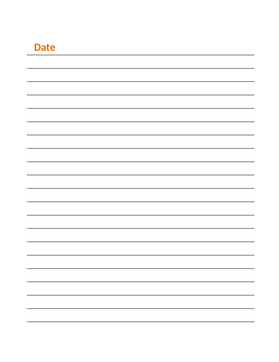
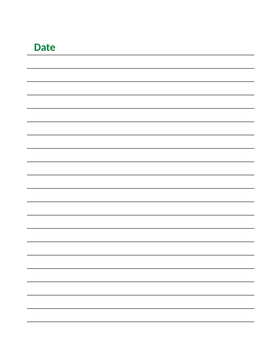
Date colour: orange -> green
